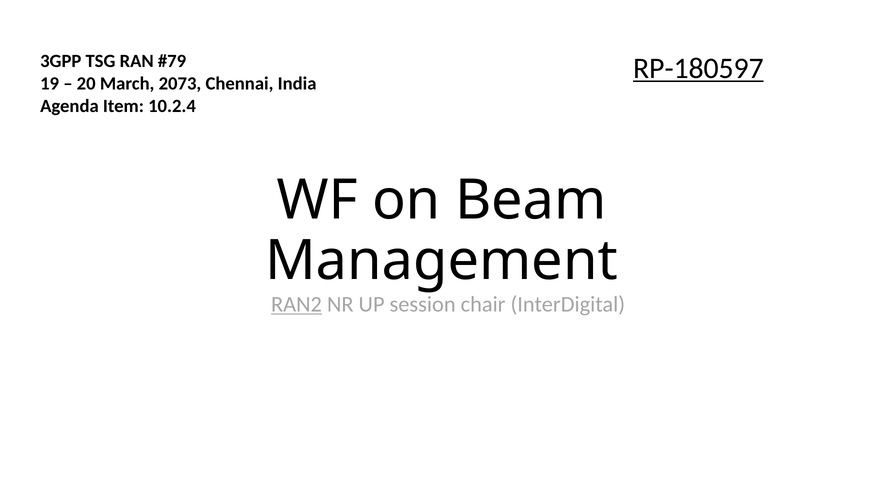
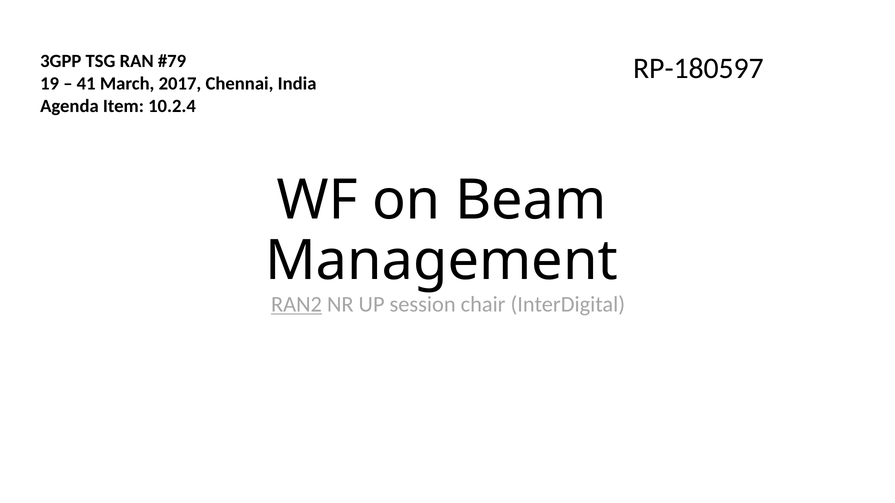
RP-180597 underline: present -> none
20: 20 -> 41
2073: 2073 -> 2017
